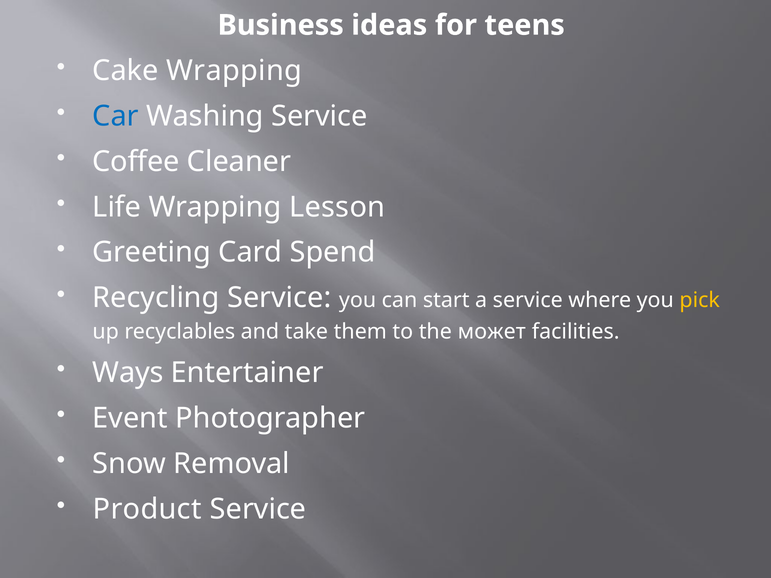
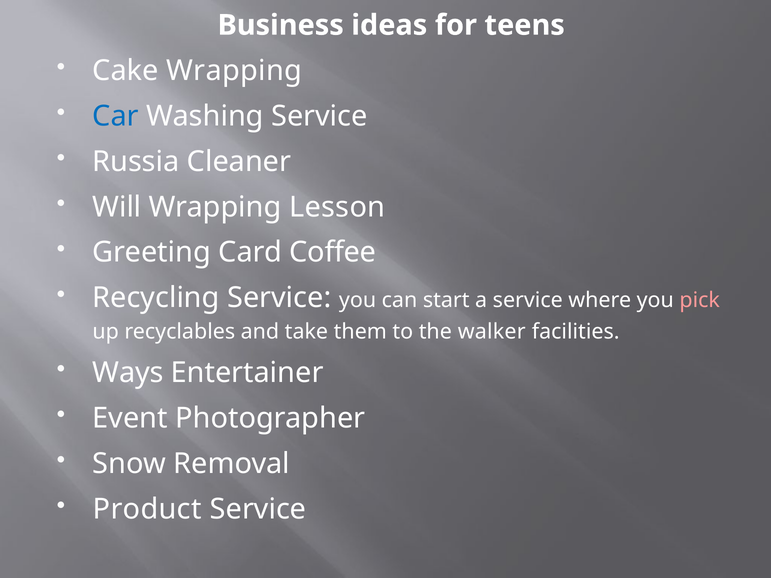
Coffee: Coffee -> Russia
Life: Life -> Will
Spend: Spend -> Coffee
pick colour: yellow -> pink
может: может -> walker
